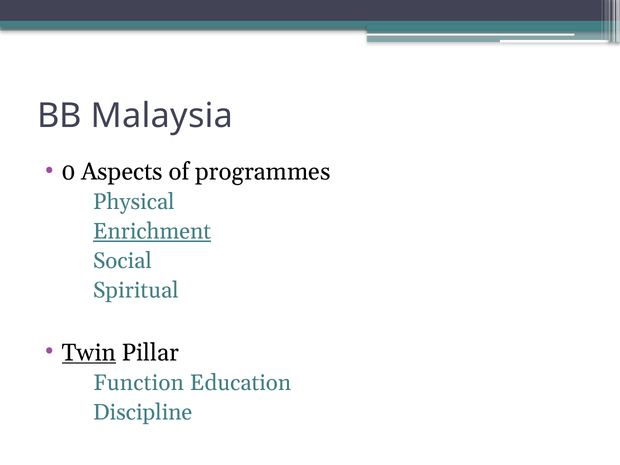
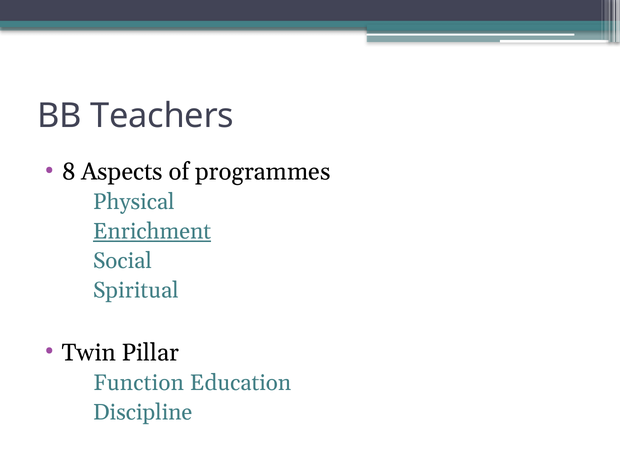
Malaysia: Malaysia -> Teachers
0: 0 -> 8
Twin underline: present -> none
